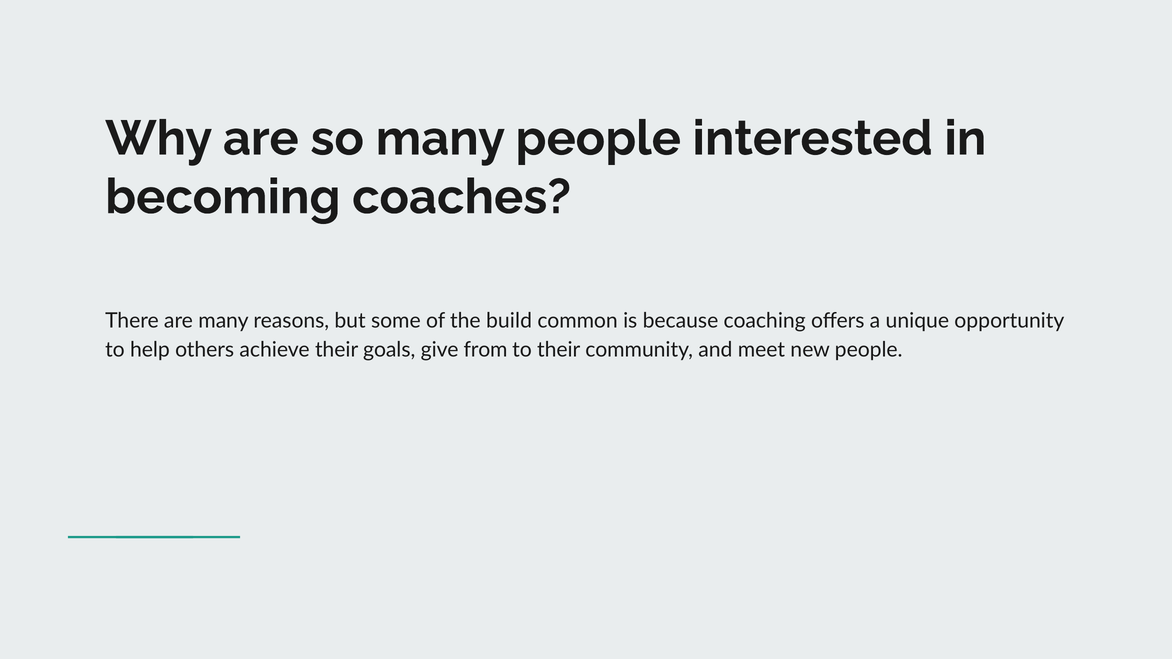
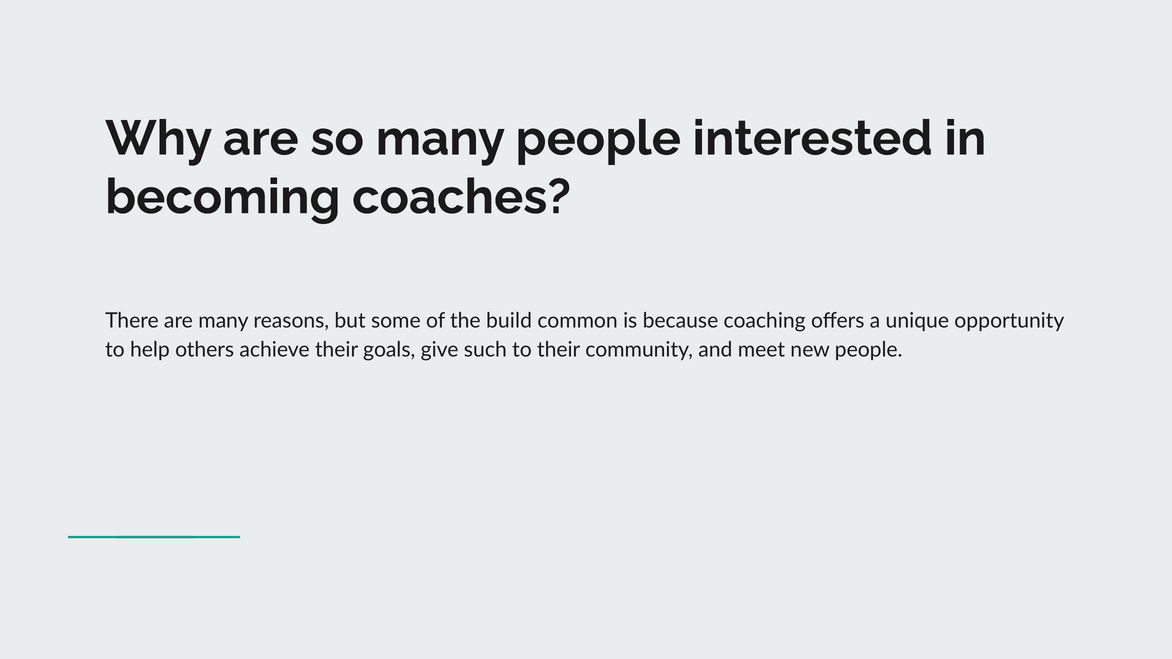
from: from -> such
